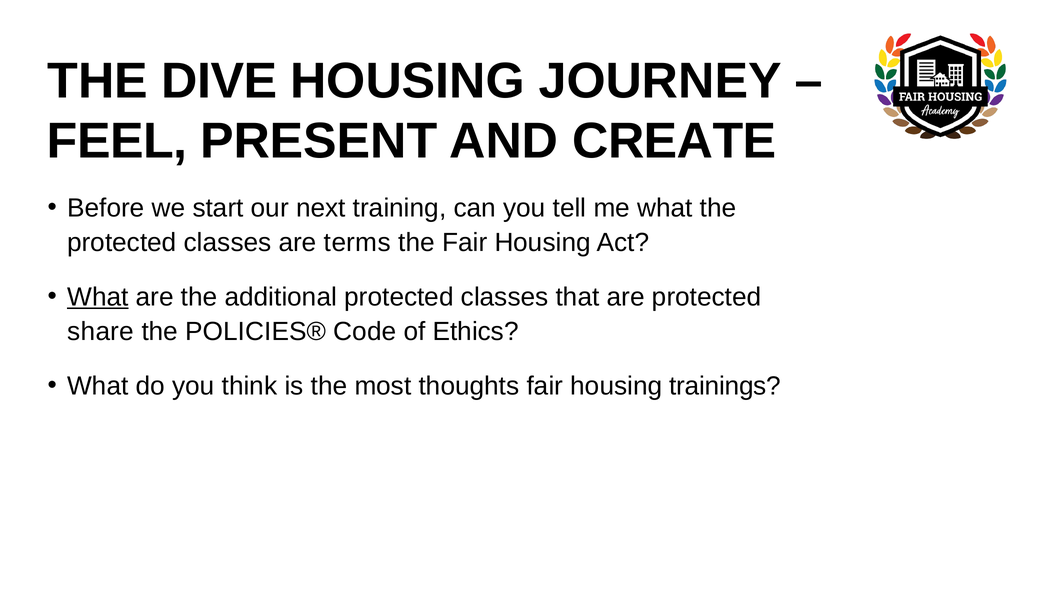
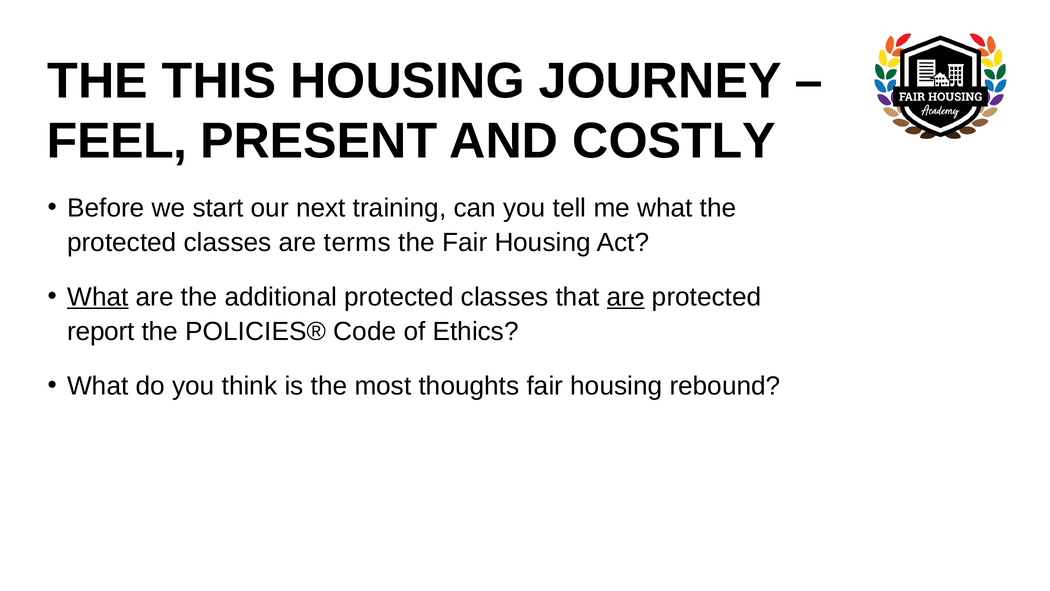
DIVE: DIVE -> THIS
CREATE: CREATE -> COSTLY
are at (626, 297) underline: none -> present
share: share -> report
trainings: trainings -> rebound
